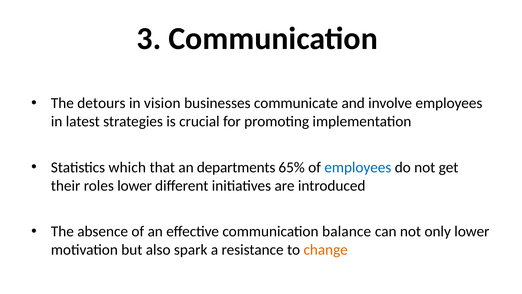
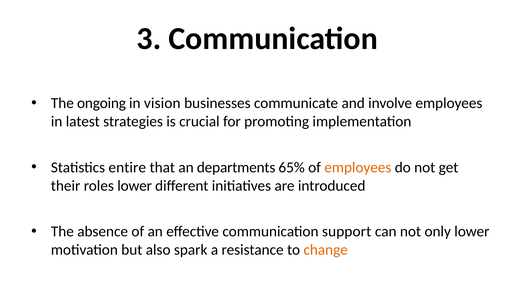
detours: detours -> ongoing
which: which -> entire
employees at (358, 167) colour: blue -> orange
balance: balance -> support
